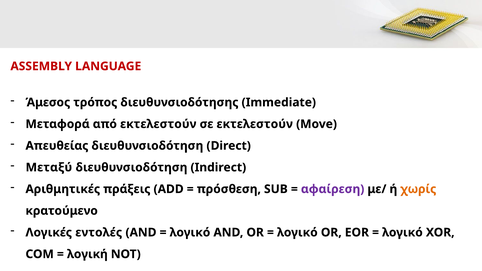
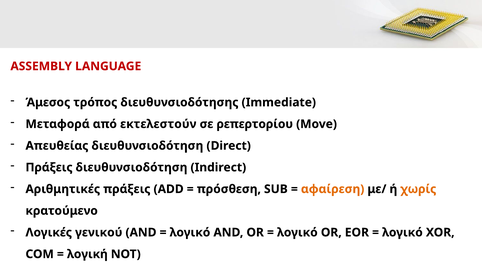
σε εκτελεστούν: εκτελεστούν -> ρεπερτορίου
Μεταξύ at (49, 167): Μεταξύ -> Πράξεις
αφαίρεση colour: purple -> orange
εντολές: εντολές -> γενικού
